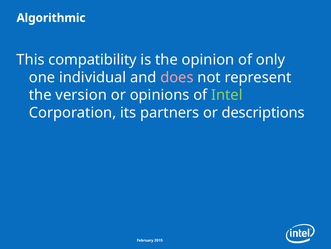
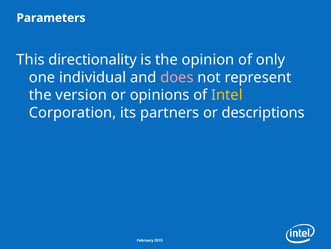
Algorithmic: Algorithmic -> Parameters
compatibility: compatibility -> directionality
Intel colour: light green -> yellow
